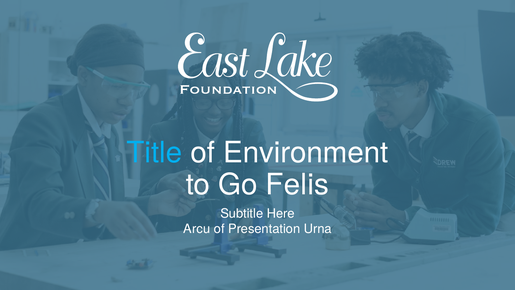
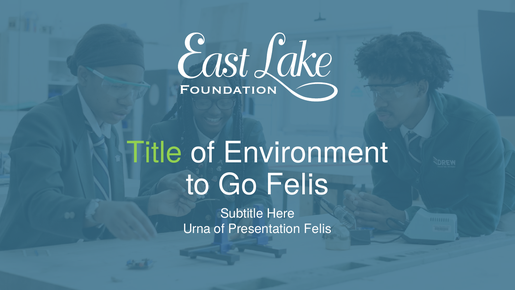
Title colour: light blue -> light green
Arcu: Arcu -> Urna
Presentation Urna: Urna -> Felis
